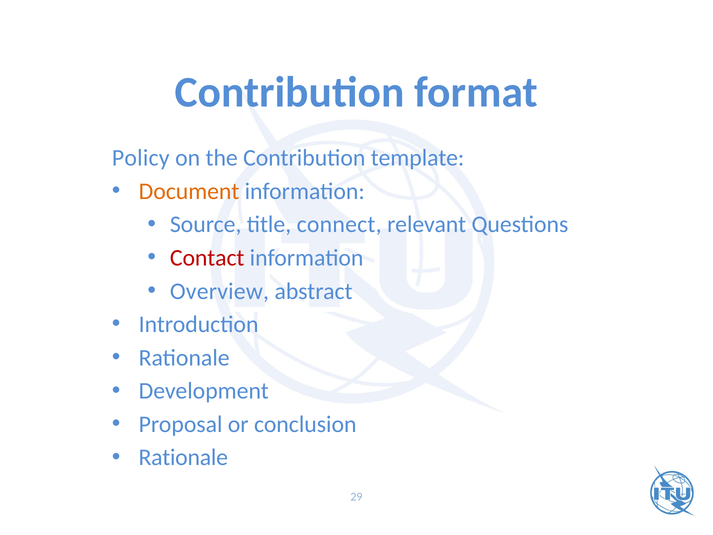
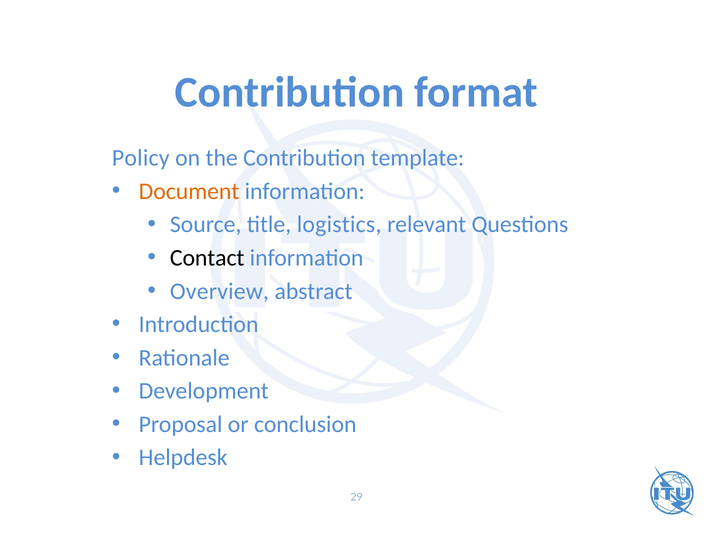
connect: connect -> logistics
Contact colour: red -> black
Rationale at (183, 457): Rationale -> Helpdesk
